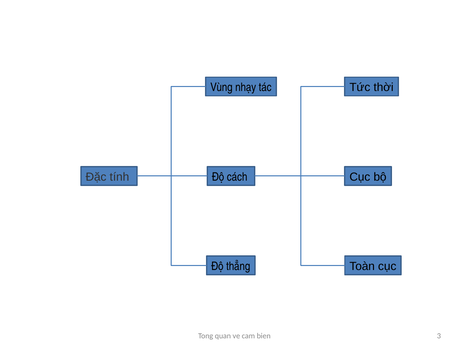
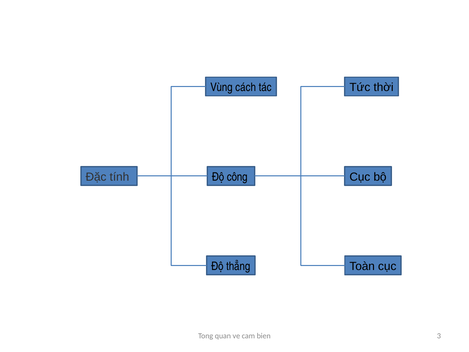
nhạy: nhạy -> cách
cách: cách -> công
